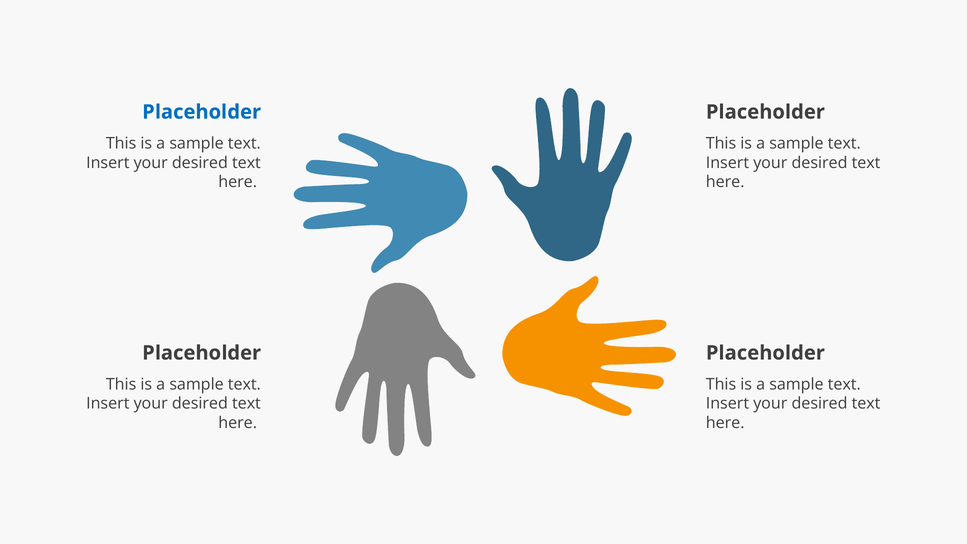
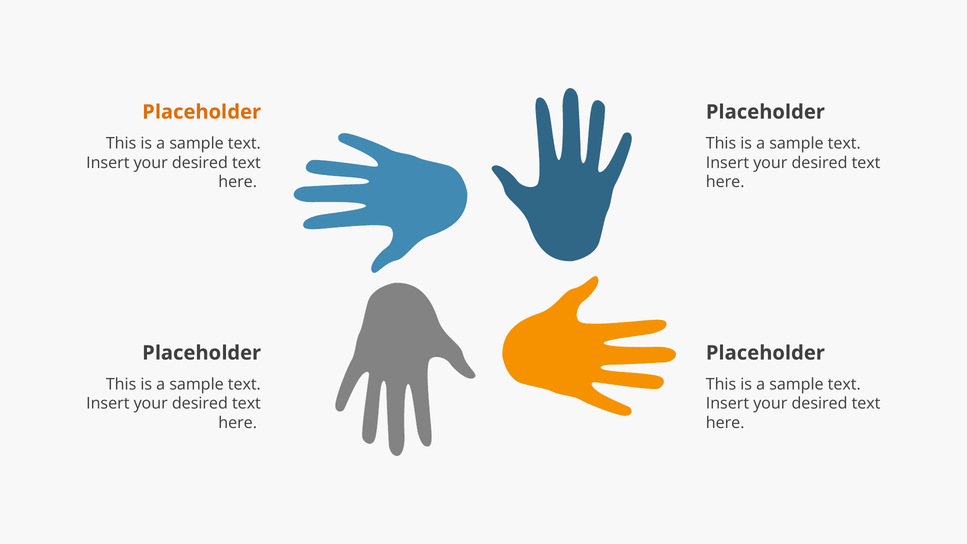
Placeholder at (202, 112) colour: blue -> orange
